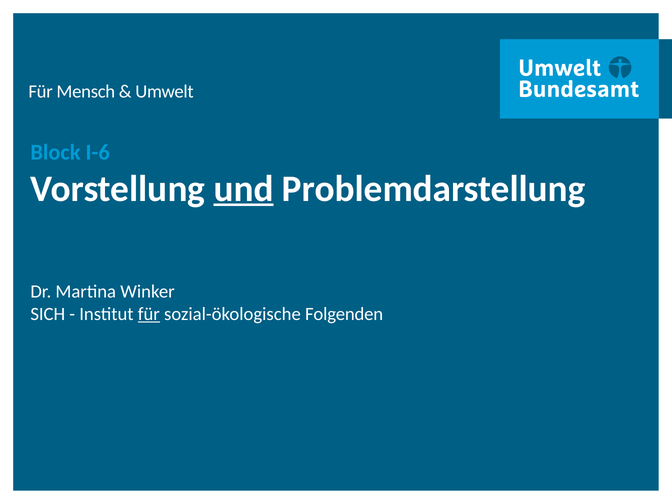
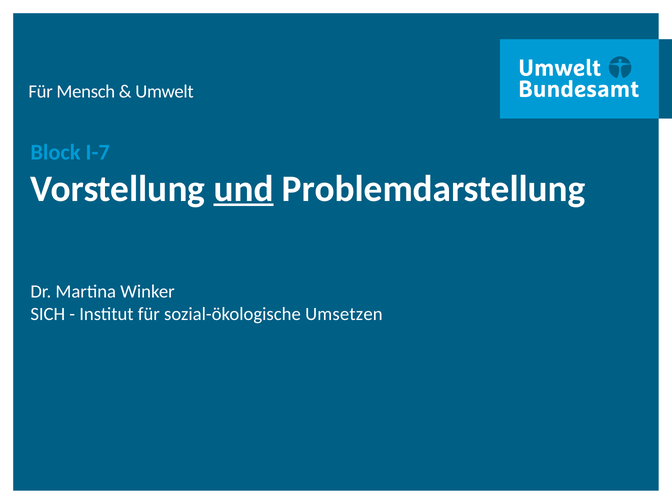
I-6: I-6 -> I-7
für at (149, 314) underline: present -> none
Folgenden: Folgenden -> Umsetzen
